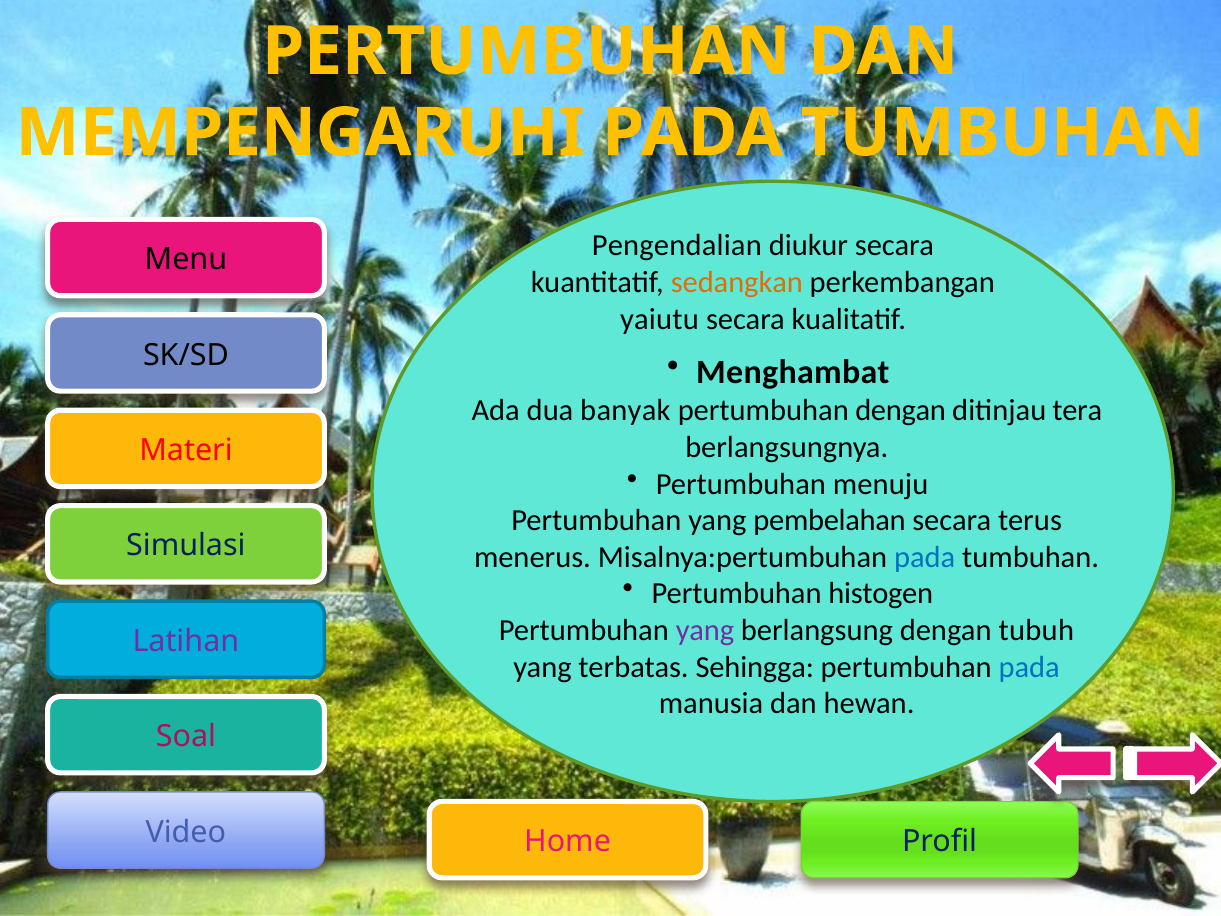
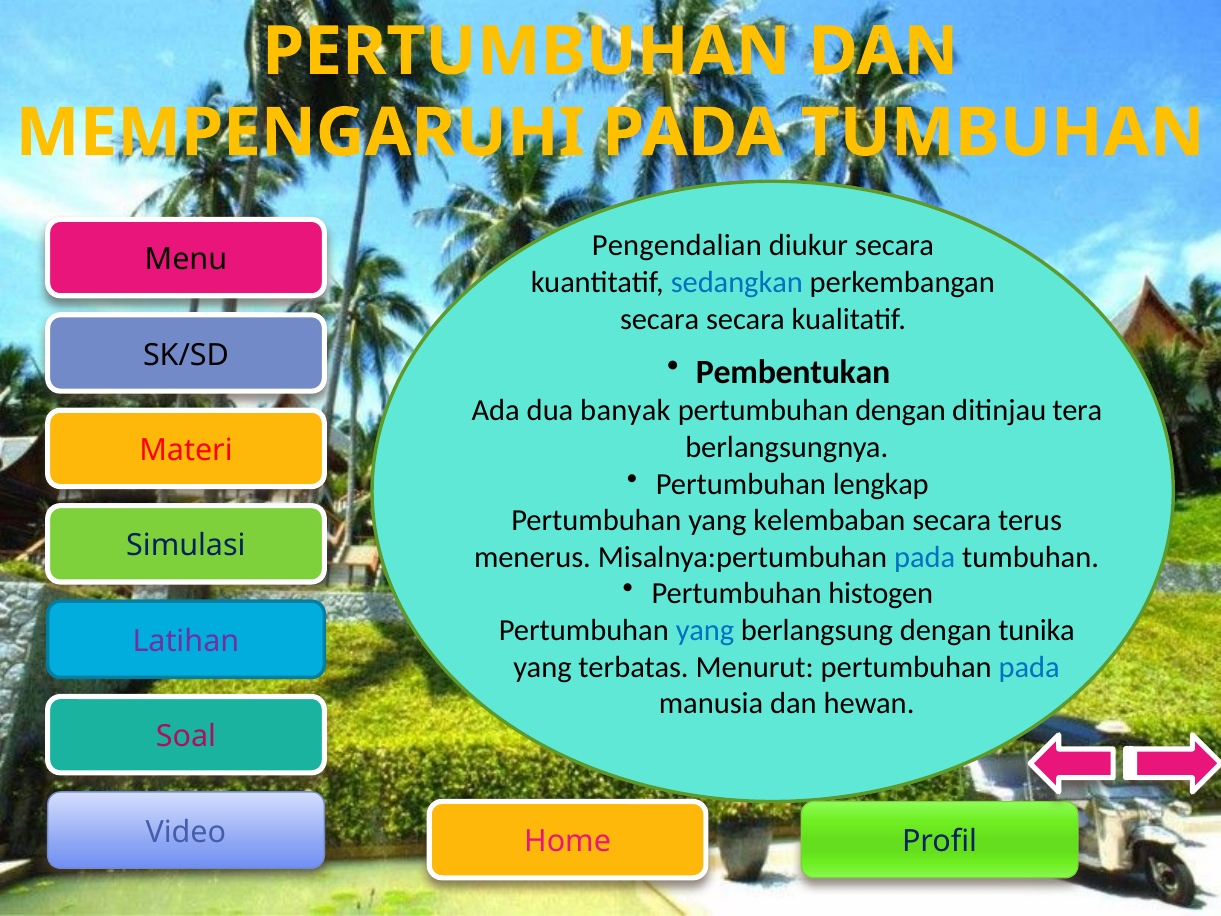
sedangkan colour: orange -> blue
yaiutu at (659, 319): yaiutu -> secara
Menghambat: Menghambat -> Pembentukan
menuju: menuju -> lengkap
pembelahan: pembelahan -> kelembaban
yang at (705, 630) colour: purple -> blue
tubuh: tubuh -> tunika
Sehingga: Sehingga -> Menurut
